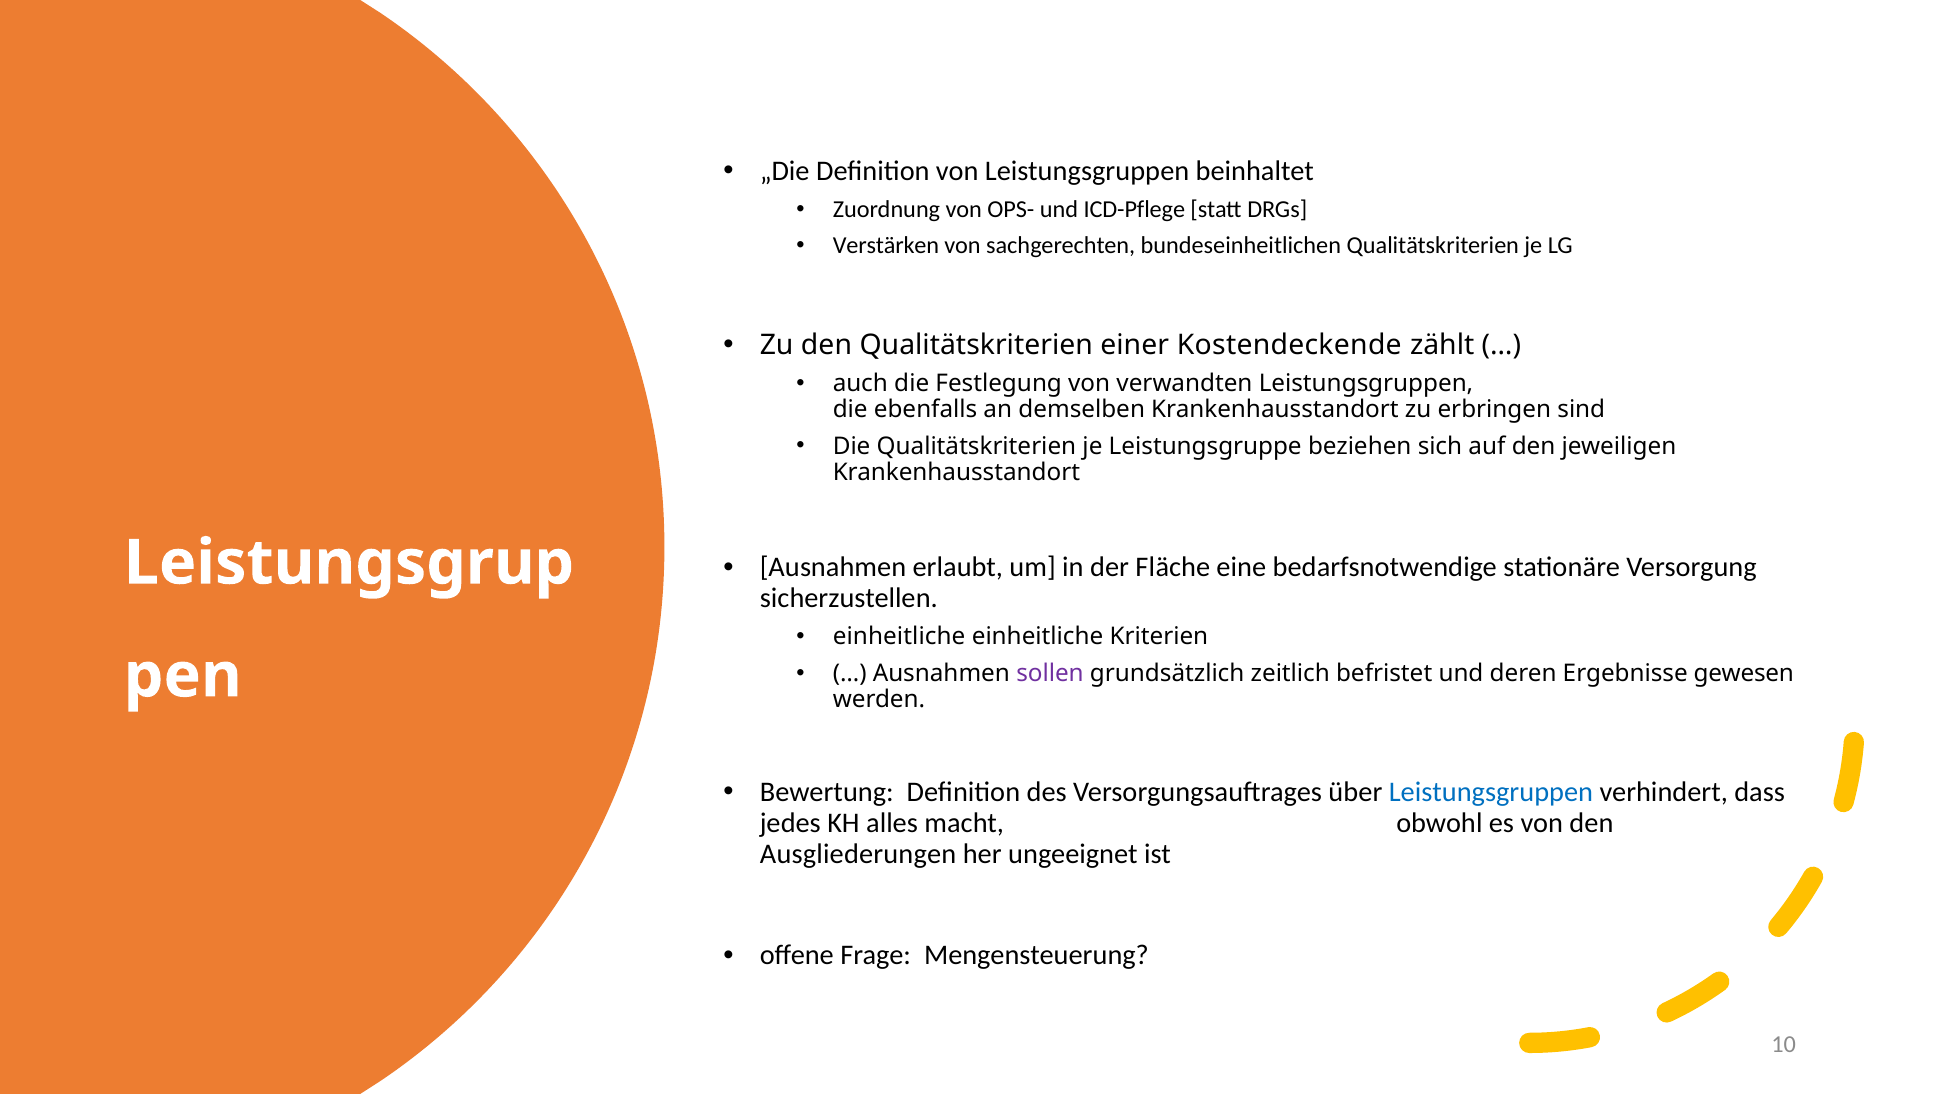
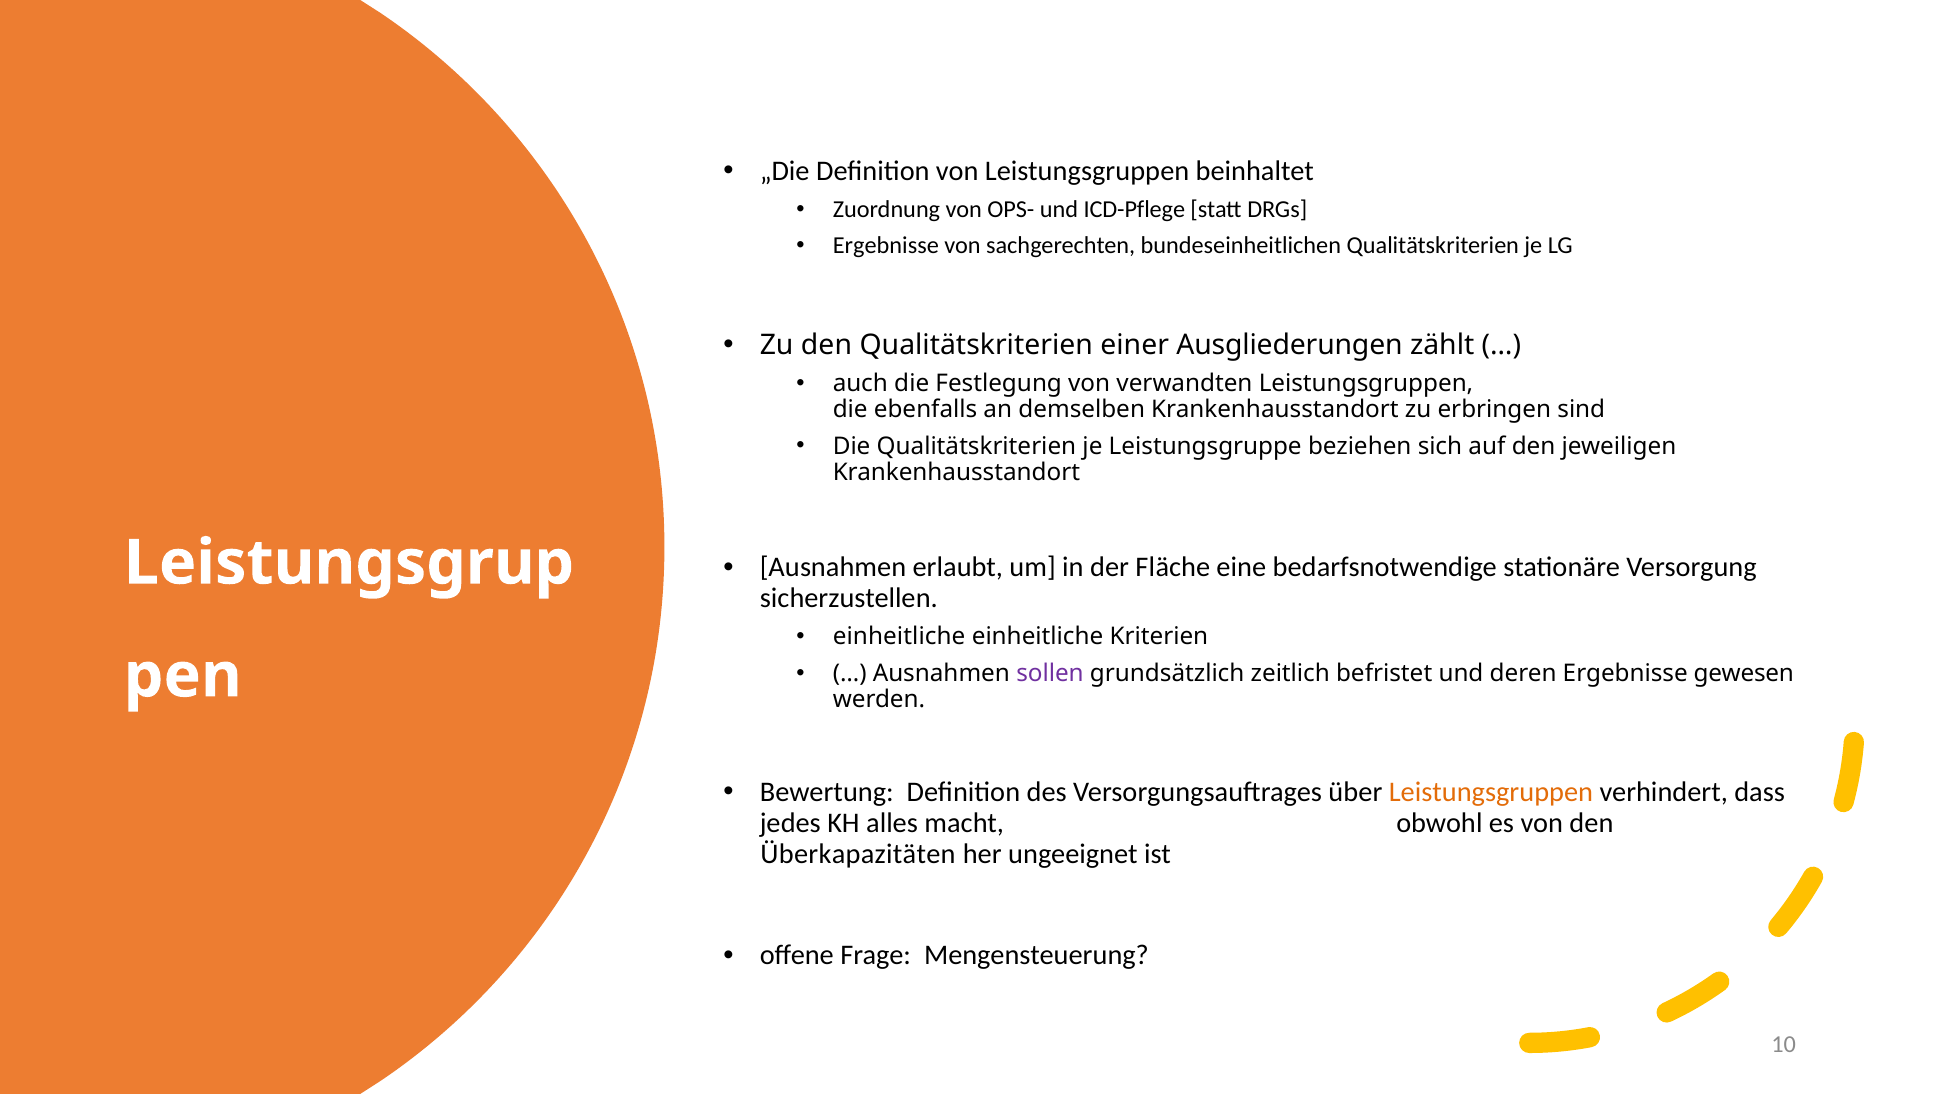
Verstärken at (886, 246): Verstärken -> Ergebnisse
Kostendeckende: Kostendeckende -> Ausgliederungen
Leistungsgruppen at (1491, 792) colour: blue -> orange
Ausgliederungen: Ausgliederungen -> Überkapazitäten
